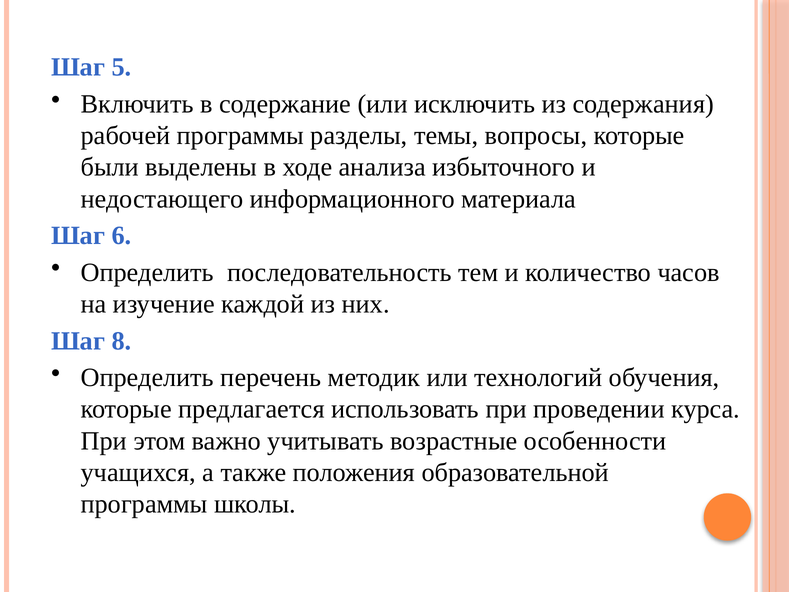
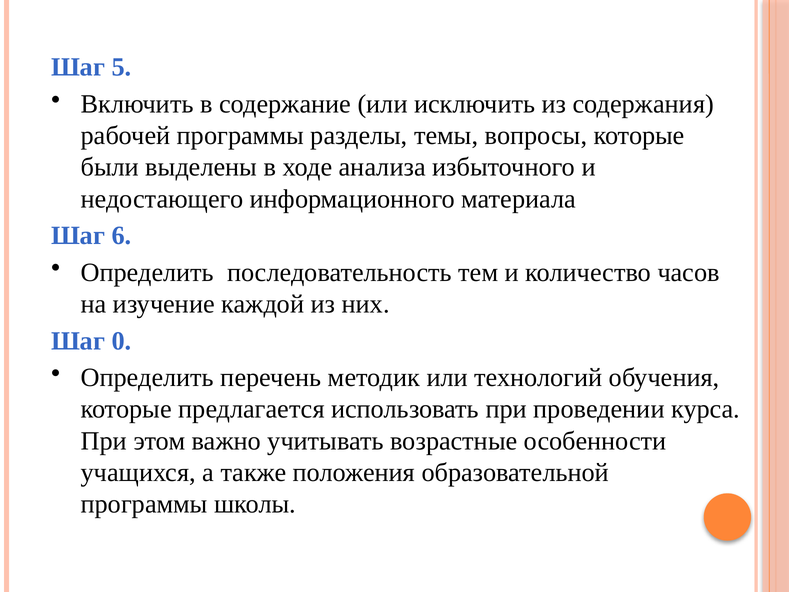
8: 8 -> 0
